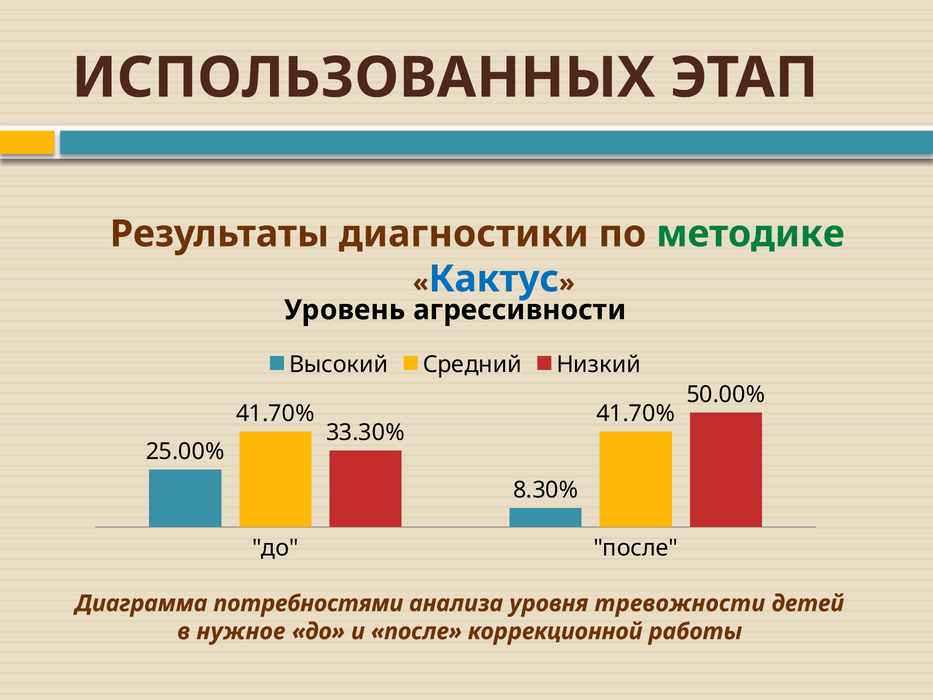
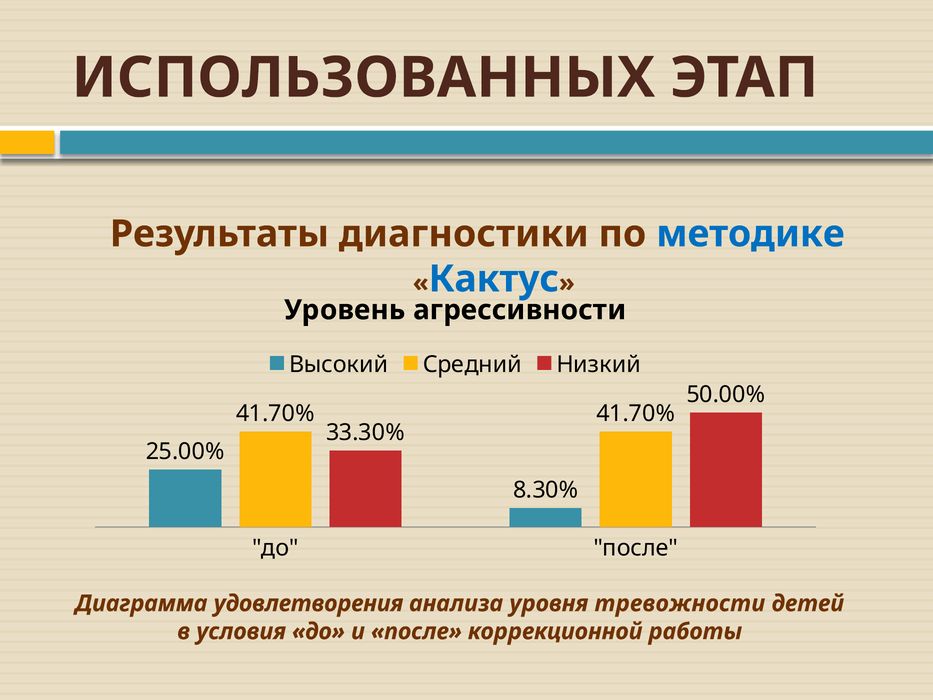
методике colour: green -> blue
потребностями: потребностями -> удовлетворения
нужное: нужное -> условия
